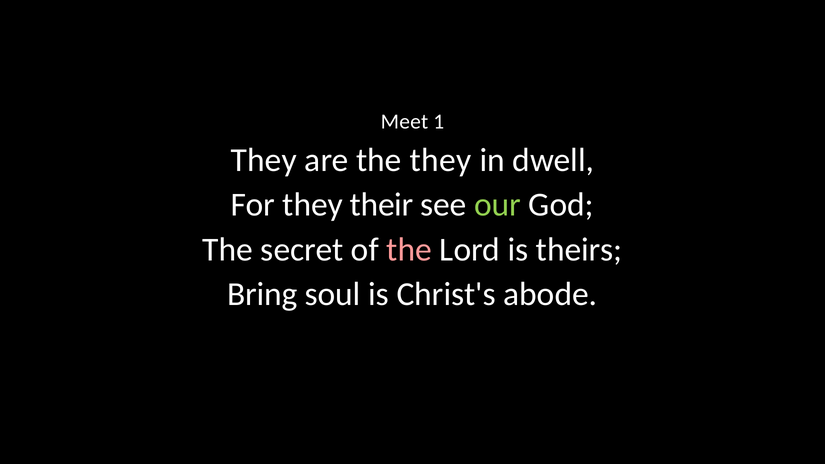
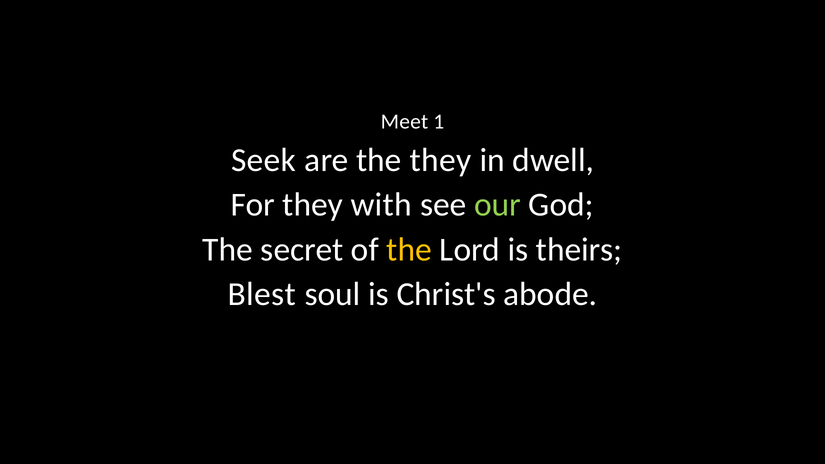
They at (264, 160): They -> Seek
their: their -> with
the at (409, 250) colour: pink -> yellow
Bring: Bring -> Blest
